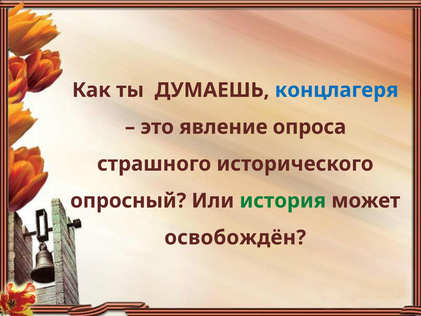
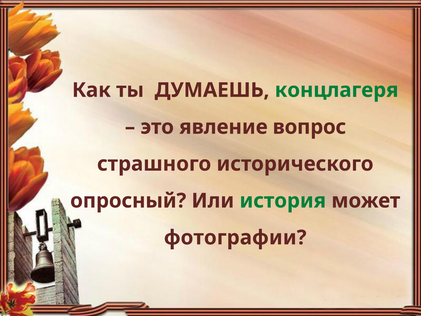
концлагеря colour: blue -> green
опроса: опроса -> вопрос
освобождён: освобождён -> фотографии
